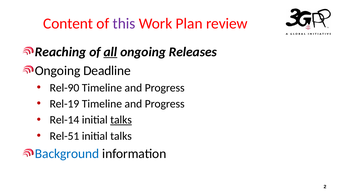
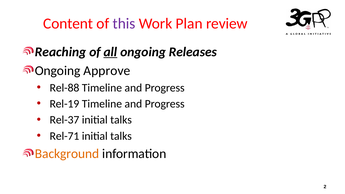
Deadline: Deadline -> Approve
Rel-90: Rel-90 -> Rel-88
Rel-14: Rel-14 -> Rel-37
talks at (121, 120) underline: present -> none
Rel-51: Rel-51 -> Rel-71
Background colour: blue -> orange
